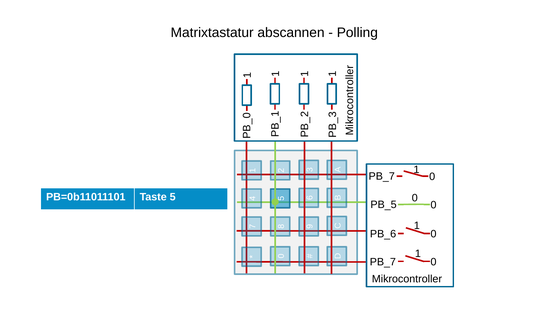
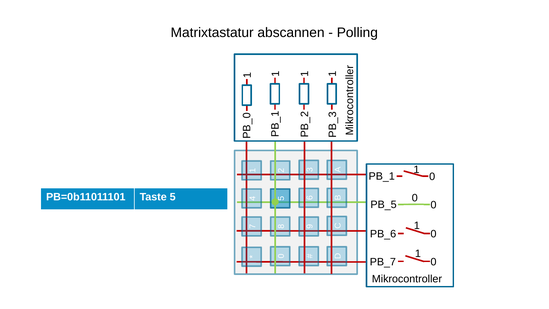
PB_7 at (382, 176): PB_7 -> PB_1
